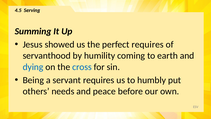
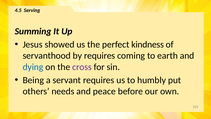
perfect requires: requires -> kindness
by humility: humility -> requires
cross colour: blue -> purple
